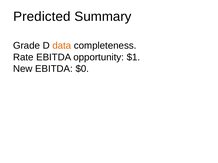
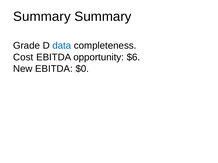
Predicted at (42, 17): Predicted -> Summary
data colour: orange -> blue
Rate: Rate -> Cost
$1: $1 -> $6
